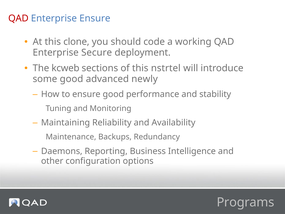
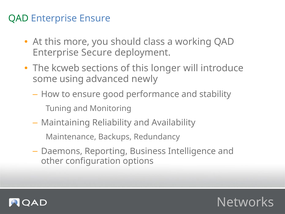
QAD at (18, 18) colour: red -> green
clone: clone -> more
code: code -> class
nstrtel: nstrtel -> longer
some good: good -> using
Programs: Programs -> Networks
